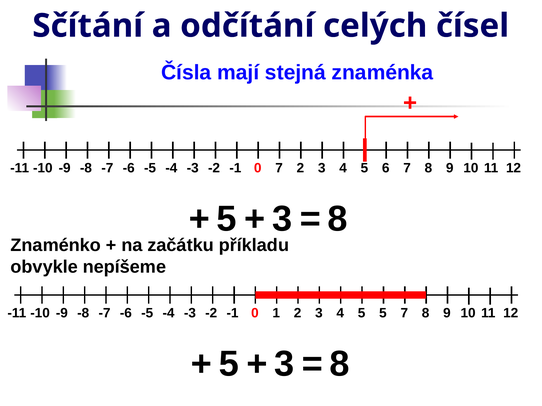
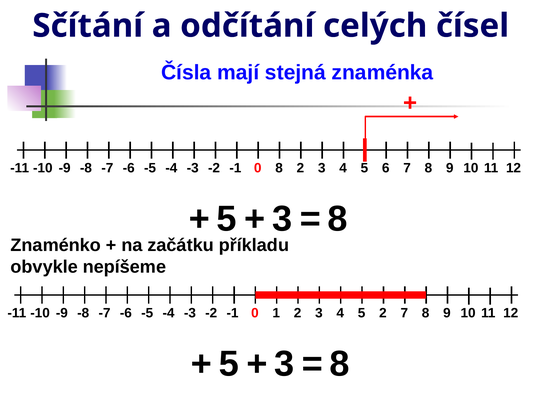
-9 7: 7 -> 8
5 5: 5 -> 2
